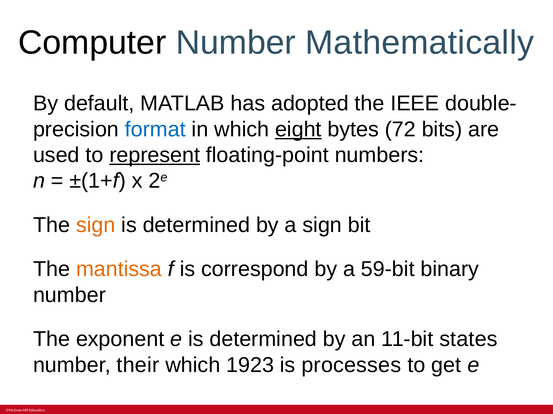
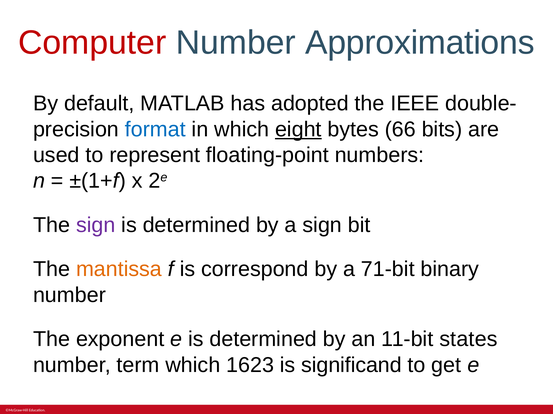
Computer colour: black -> red
Mathematically: Mathematically -> Approximations
72: 72 -> 66
represent underline: present -> none
sign at (96, 225) colour: orange -> purple
59-bit: 59-bit -> 71-bit
their: their -> term
1923: 1923 -> 1623
processes: processes -> significand
